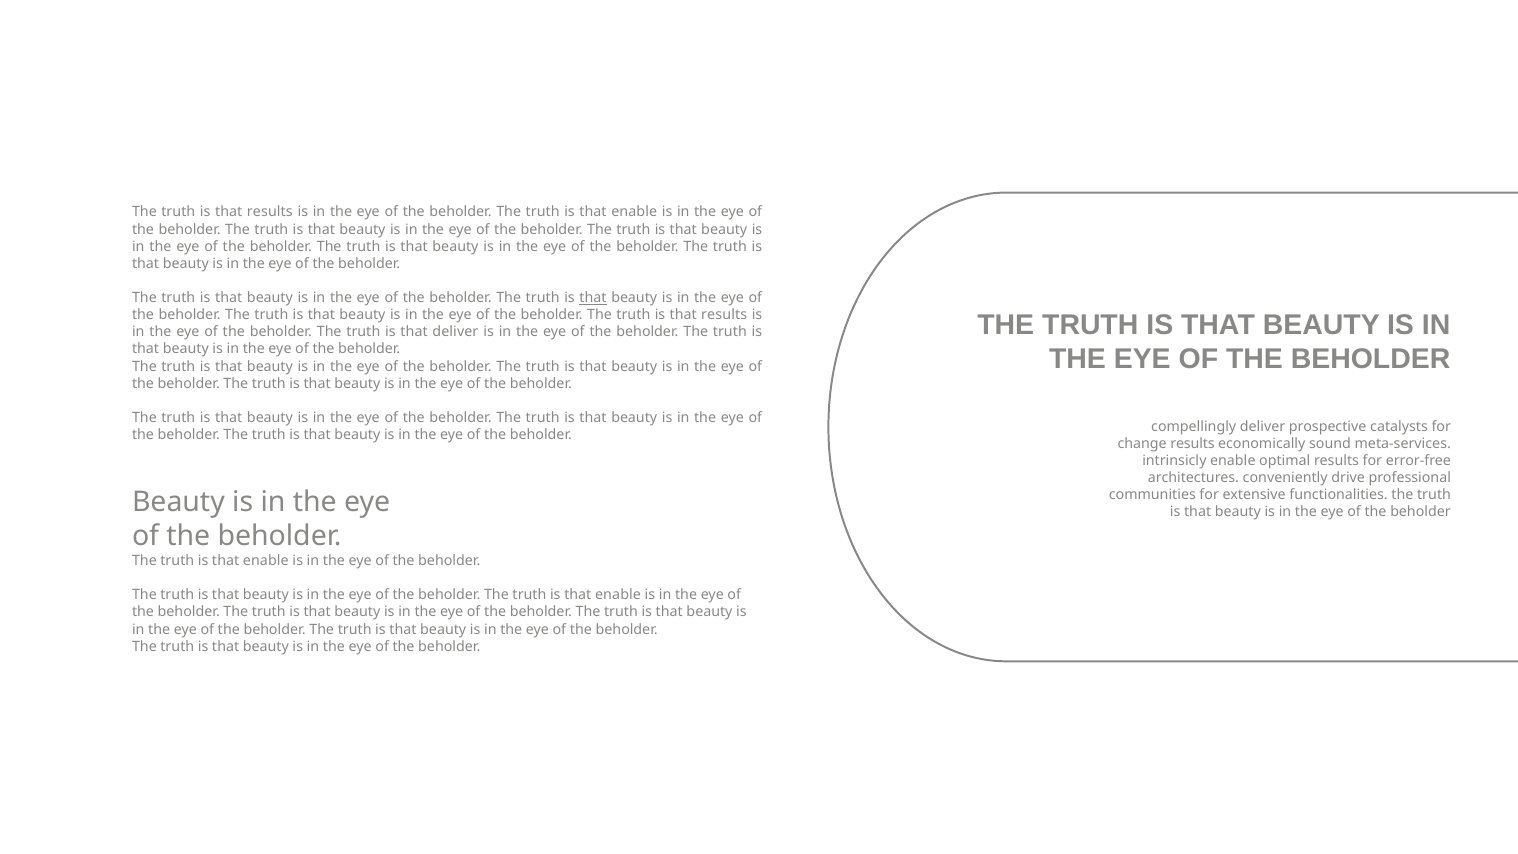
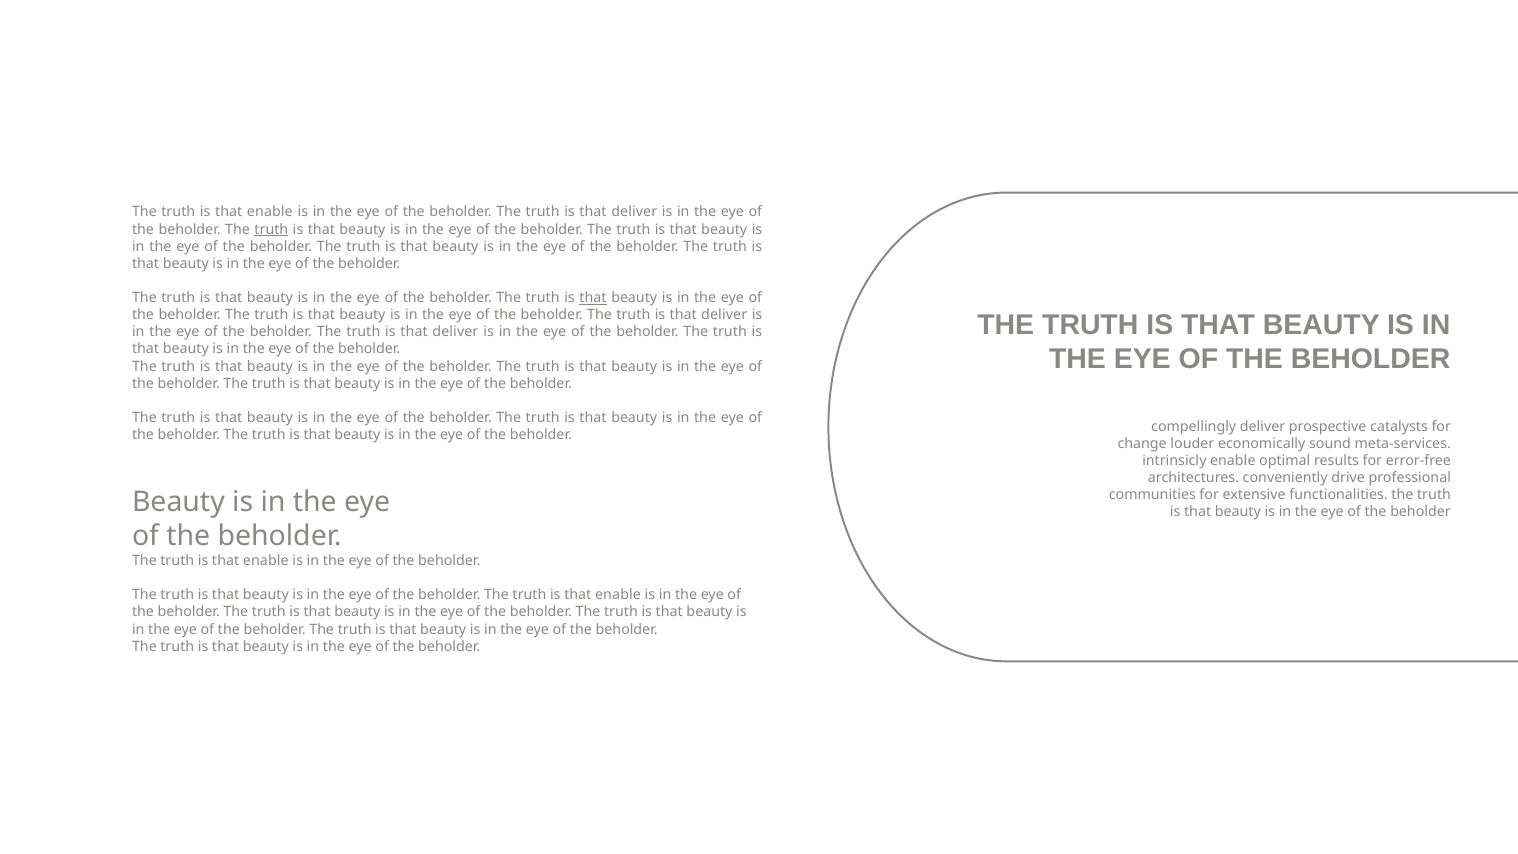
results at (270, 212): results -> enable
enable at (634, 212): enable -> deliver
truth at (271, 229) underline: none -> present
results at (724, 315): results -> deliver
change results: results -> louder
